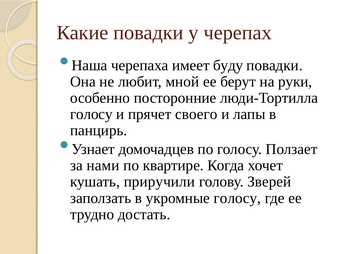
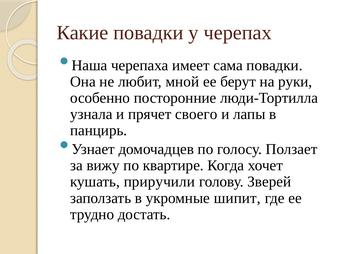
буду: буду -> сама
голосу at (91, 114): голосу -> узнала
нами: нами -> вижу
укромные голосу: голосу -> шипит
